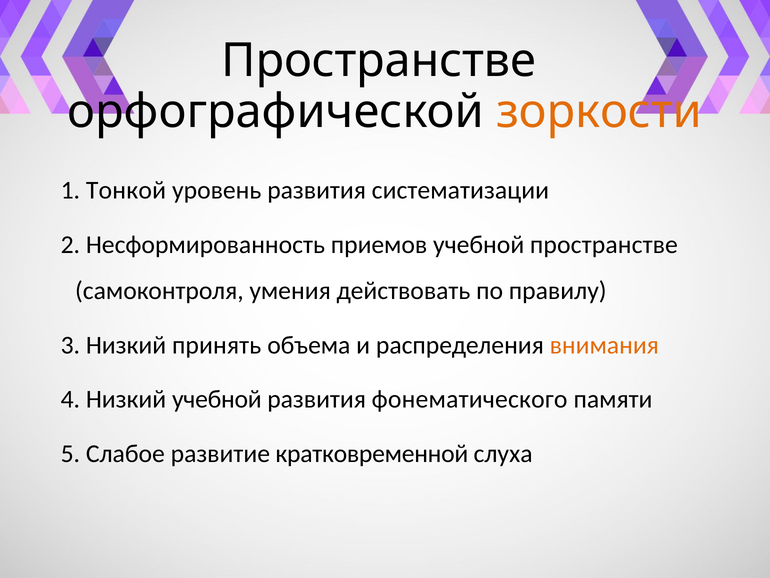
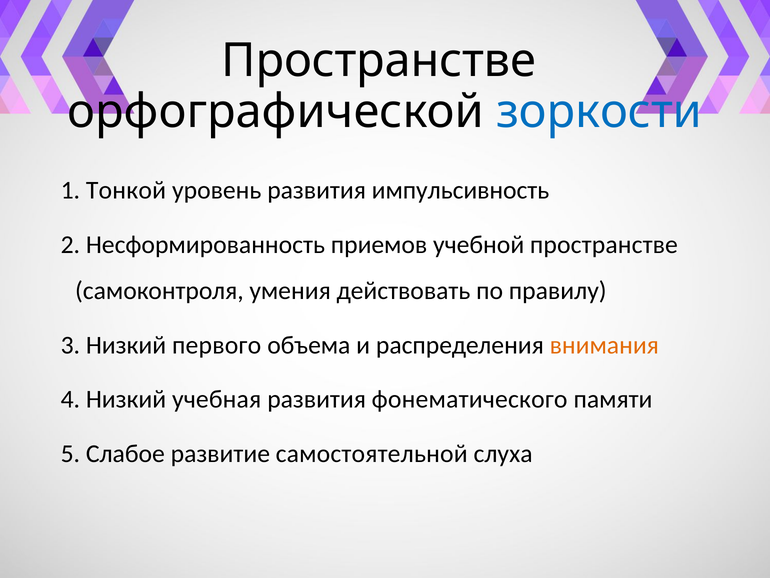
зоркости colour: orange -> blue
систематизации: систематизации -> импульсивность
принять: принять -> первого
Низкий учебной: учебной -> учебная
кратковременной: кратковременной -> самостоятельной
